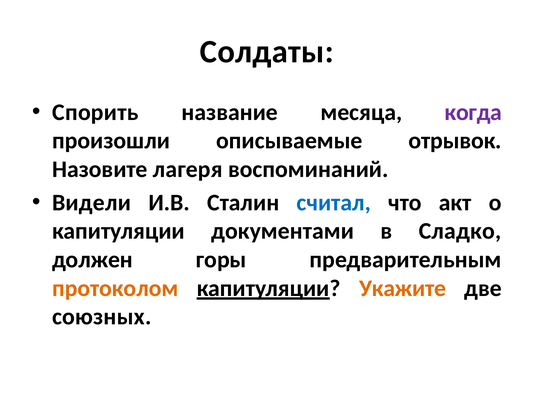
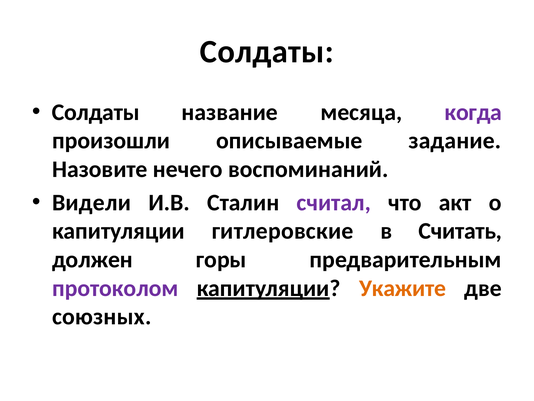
Спорить at (95, 112): Спорить -> Солдаты
отрывок: отрывок -> задание
лагеря: лагеря -> нечего
считал colour: blue -> purple
документами: документами -> гитлеровские
Сладко: Сладко -> Считать
протоколом colour: orange -> purple
